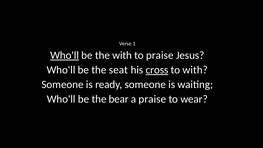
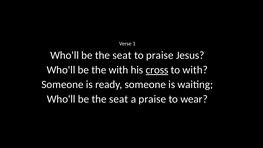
Who'll at (65, 55) underline: present -> none
with at (122, 55): with -> seat
the seat: seat -> with
bear at (119, 99): bear -> seat
